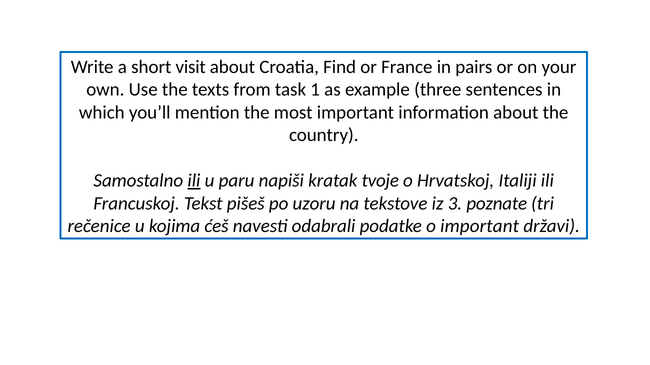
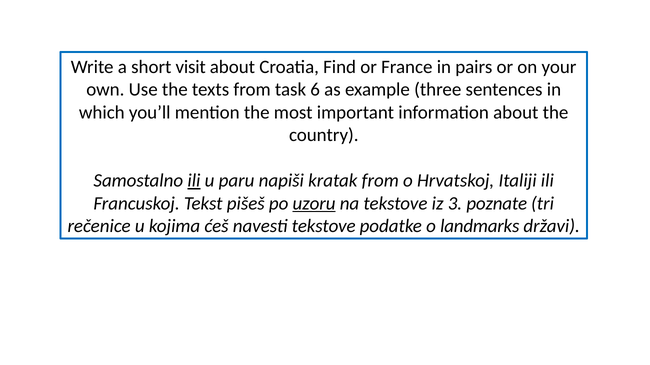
1: 1 -> 6
kratak tvoje: tvoje -> from
uzoru underline: none -> present
navesti odabrali: odabrali -> tekstove
o important: important -> landmarks
